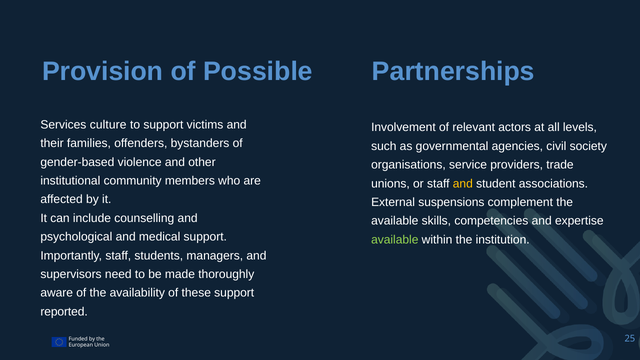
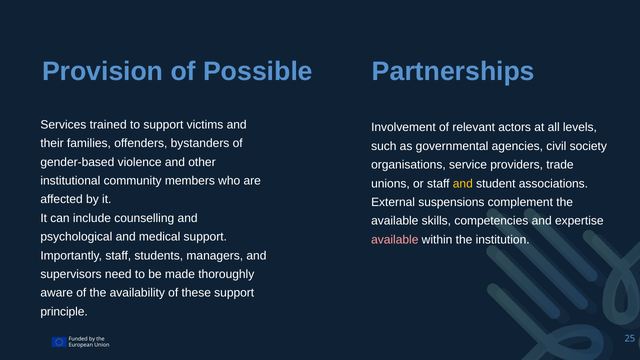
culture: culture -> trained
available at (395, 240) colour: light green -> pink
reported: reported -> principle
